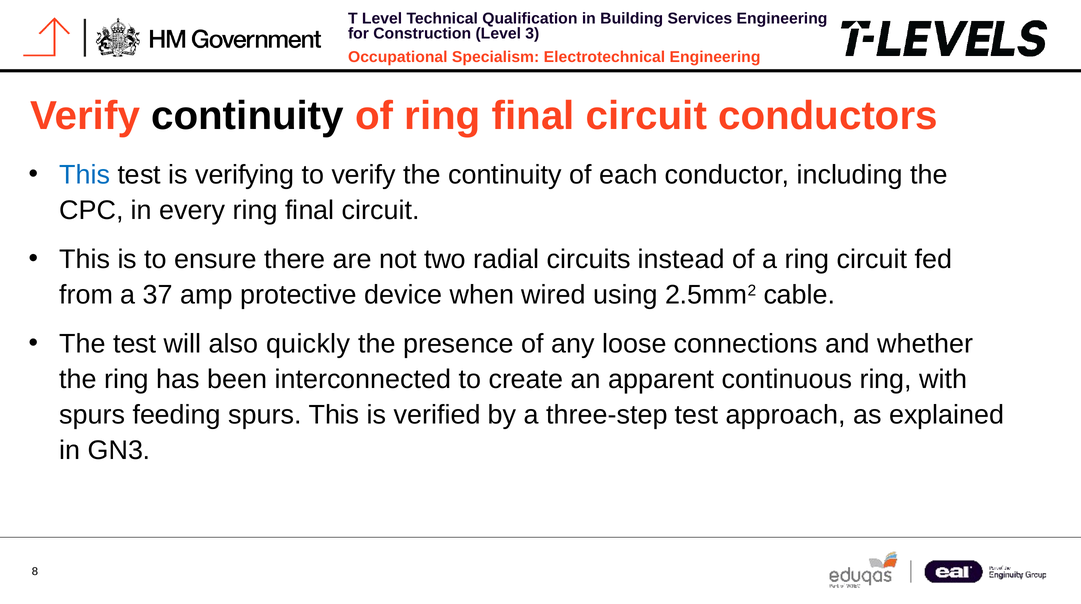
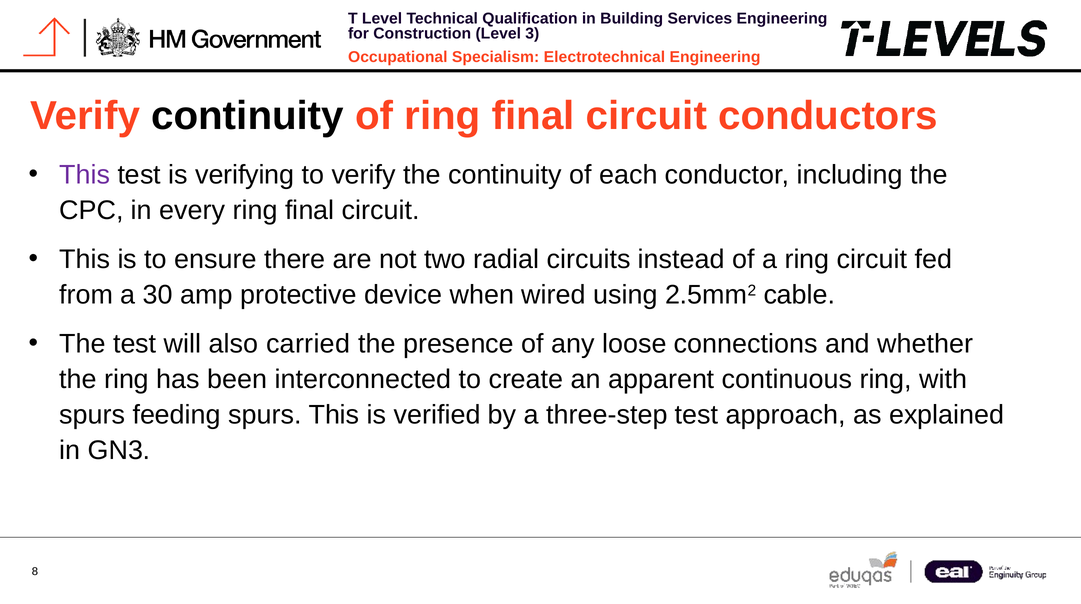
This at (85, 175) colour: blue -> purple
37: 37 -> 30
quickly: quickly -> carried
